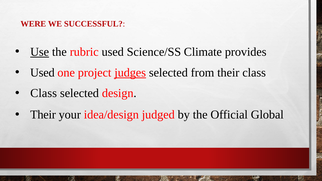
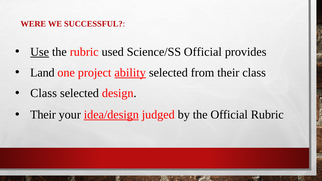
Science/SS Climate: Climate -> Official
Used at (42, 73): Used -> Land
judges: judges -> ability
idea/design underline: none -> present
Official Global: Global -> Rubric
